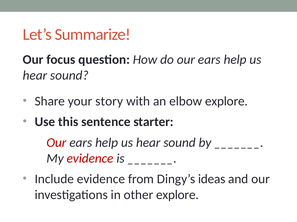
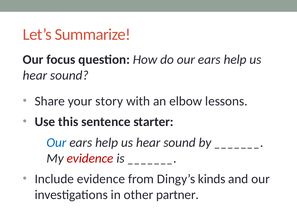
elbow explore: explore -> lessons
Our at (56, 143) colour: red -> blue
ideas: ideas -> kinds
other explore: explore -> partner
